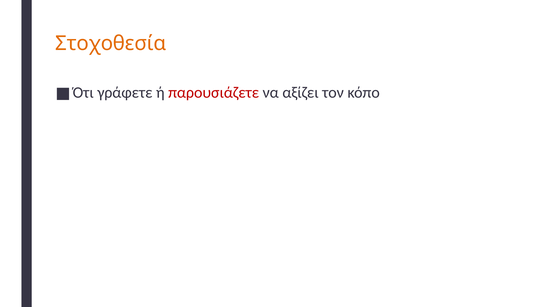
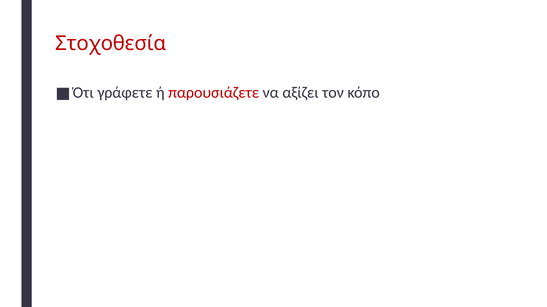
Στοχοθεσία colour: orange -> red
